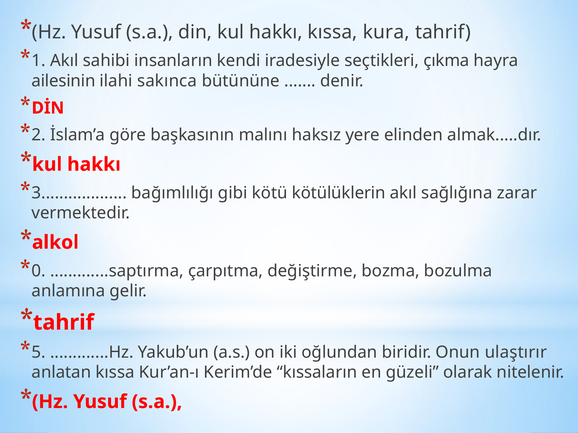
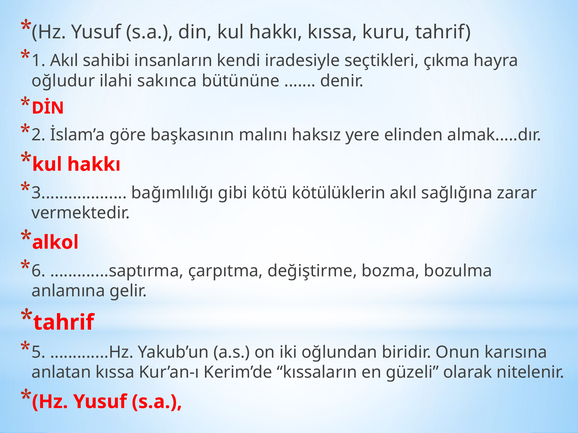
kura: kura -> kuru
ailesinin: ailesinin -> oğludur
0: 0 -> 6
ulaştırır: ulaştırır -> karısına
